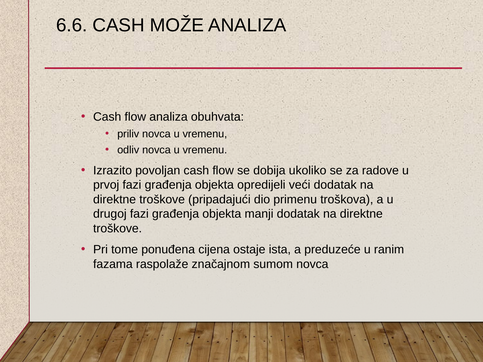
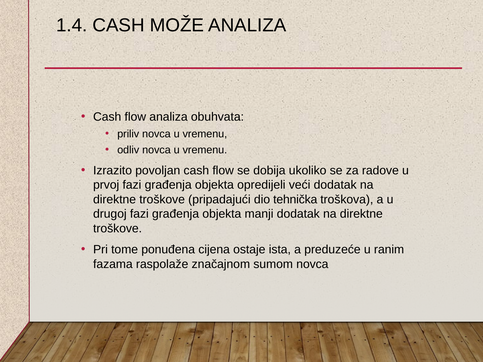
6.6: 6.6 -> 1.4
primenu: primenu -> tehnička
